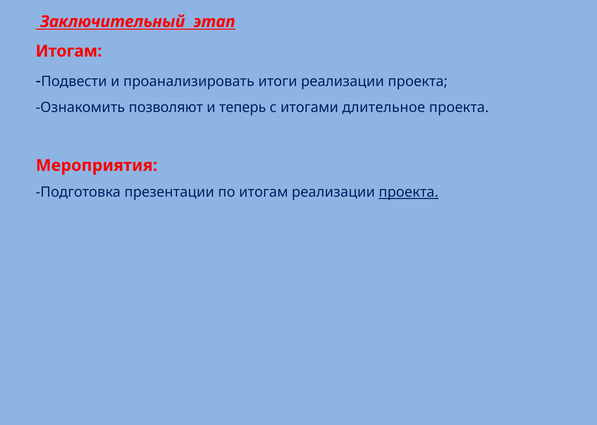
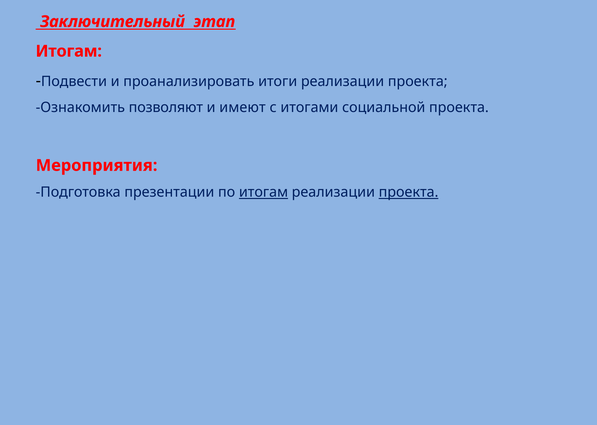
теперь: теперь -> имеют
длительное: длительное -> социальной
итогам at (264, 192) underline: none -> present
